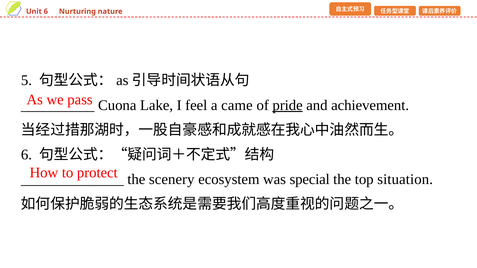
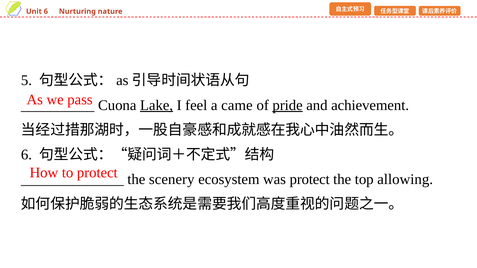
Lake underline: none -> present
was special: special -> protect
situation: situation -> allowing
